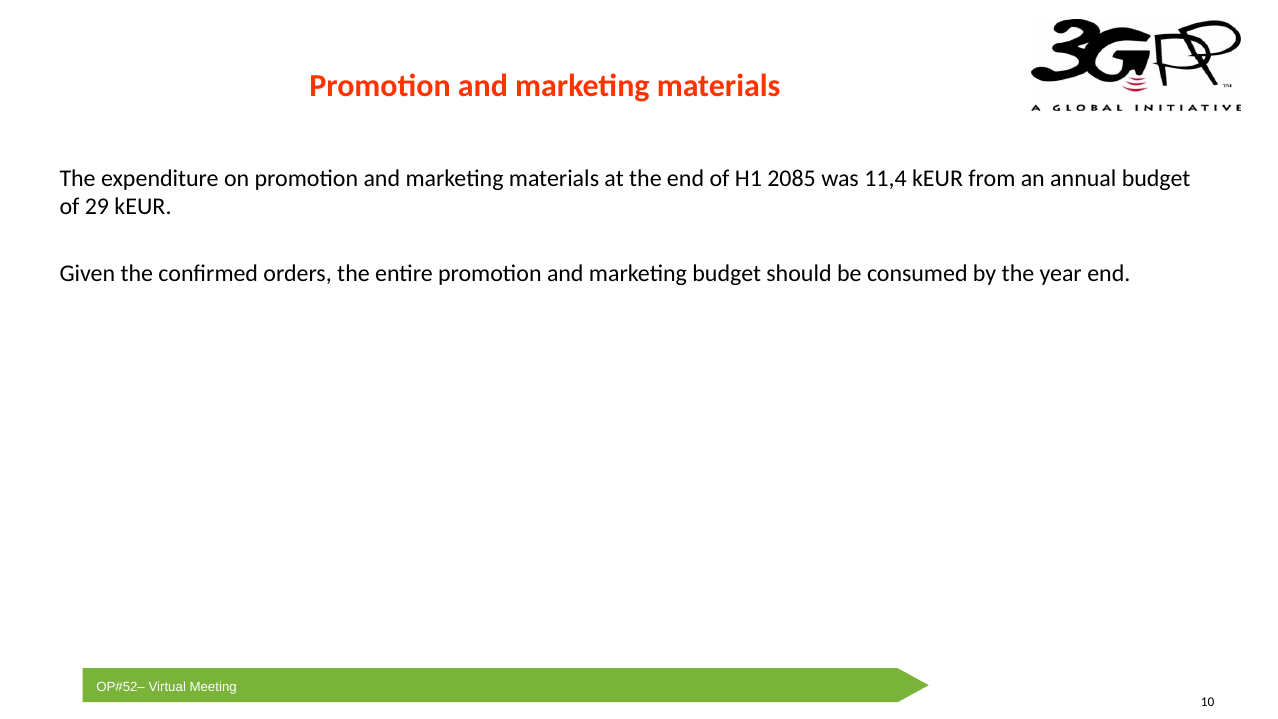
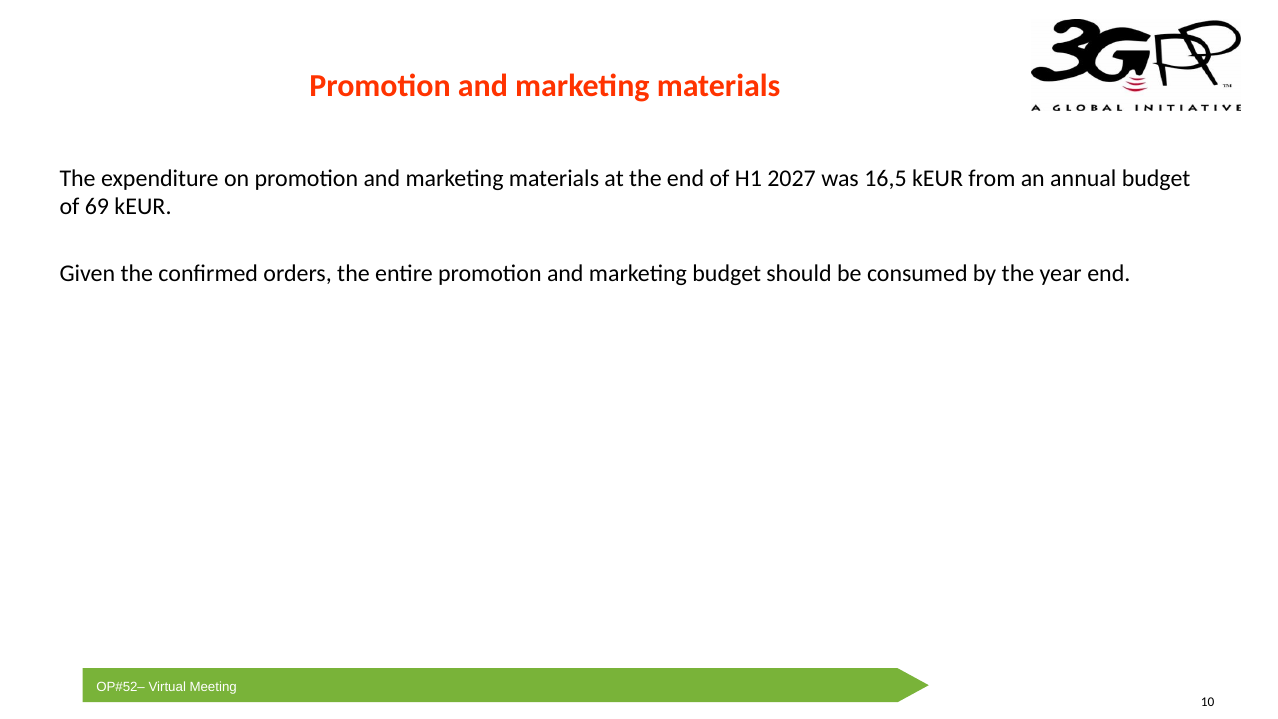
2085: 2085 -> 2027
11,4: 11,4 -> 16,5
29: 29 -> 69
